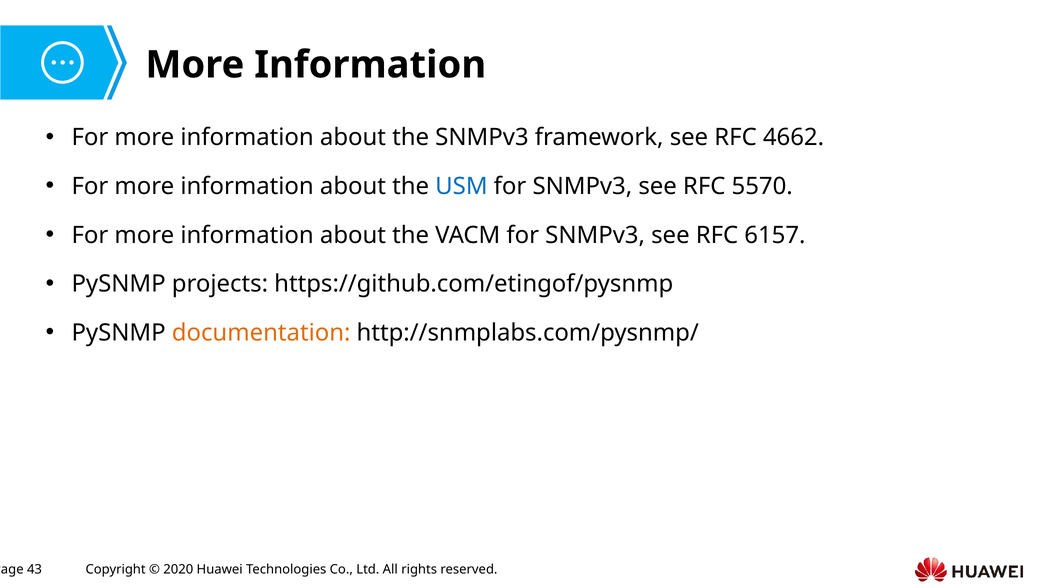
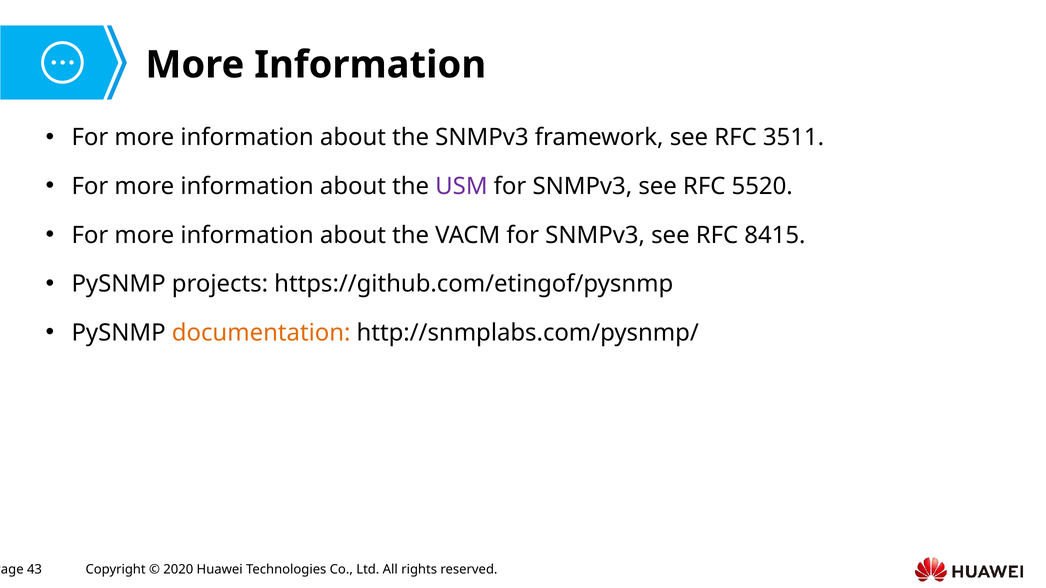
4662: 4662 -> 3511
USM colour: blue -> purple
5570: 5570 -> 5520
6157: 6157 -> 8415
